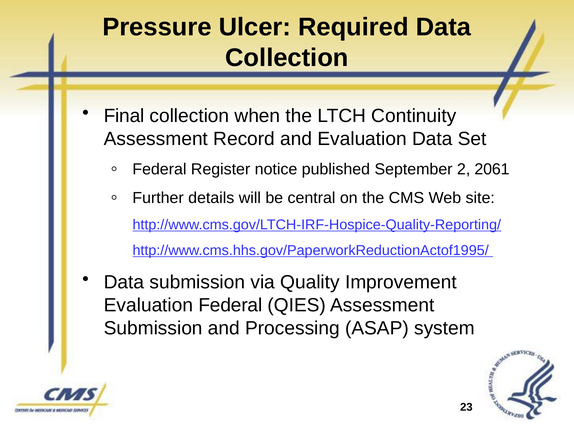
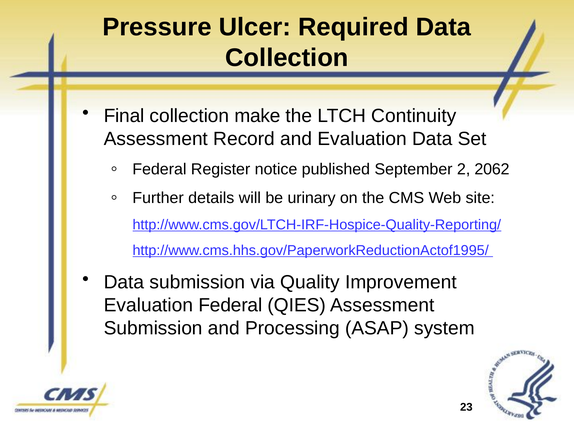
when: when -> make
2061: 2061 -> 2062
central: central -> urinary
